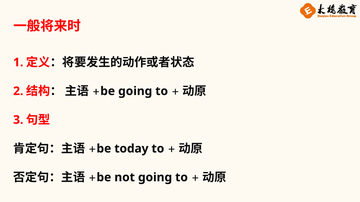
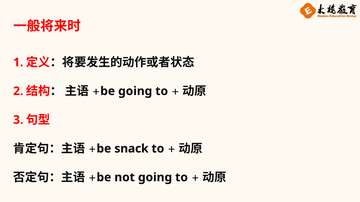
today: today -> snack
